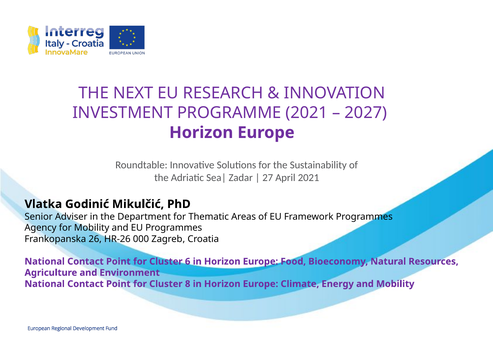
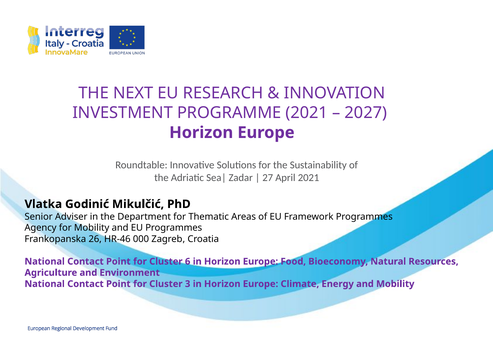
HR-26: HR-26 -> HR-46
8: 8 -> 3
